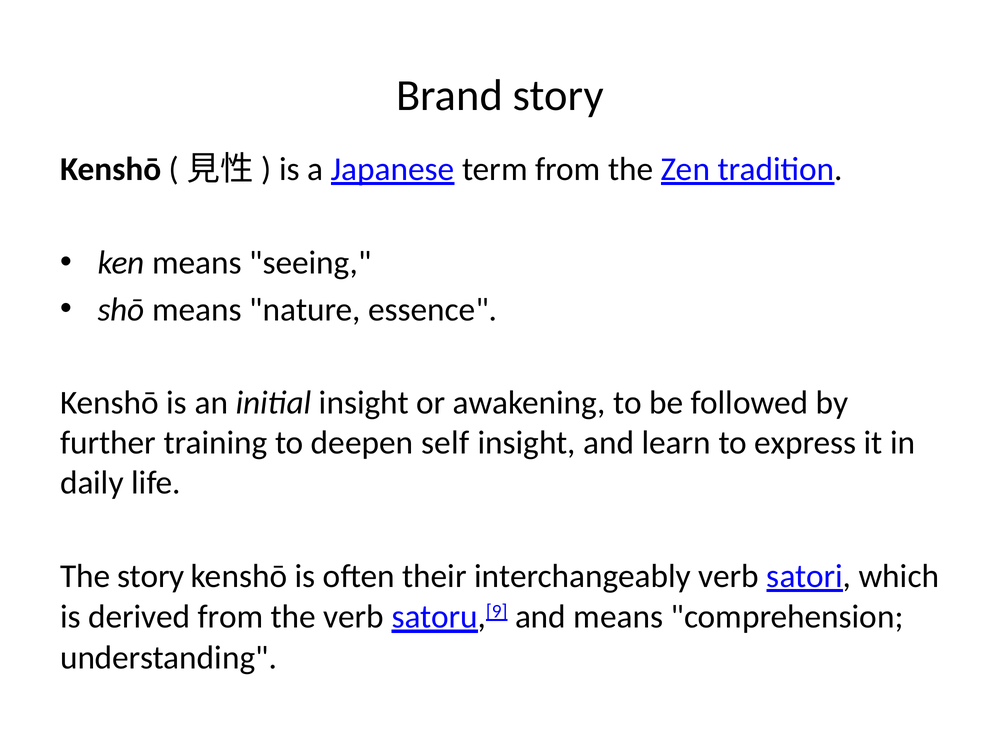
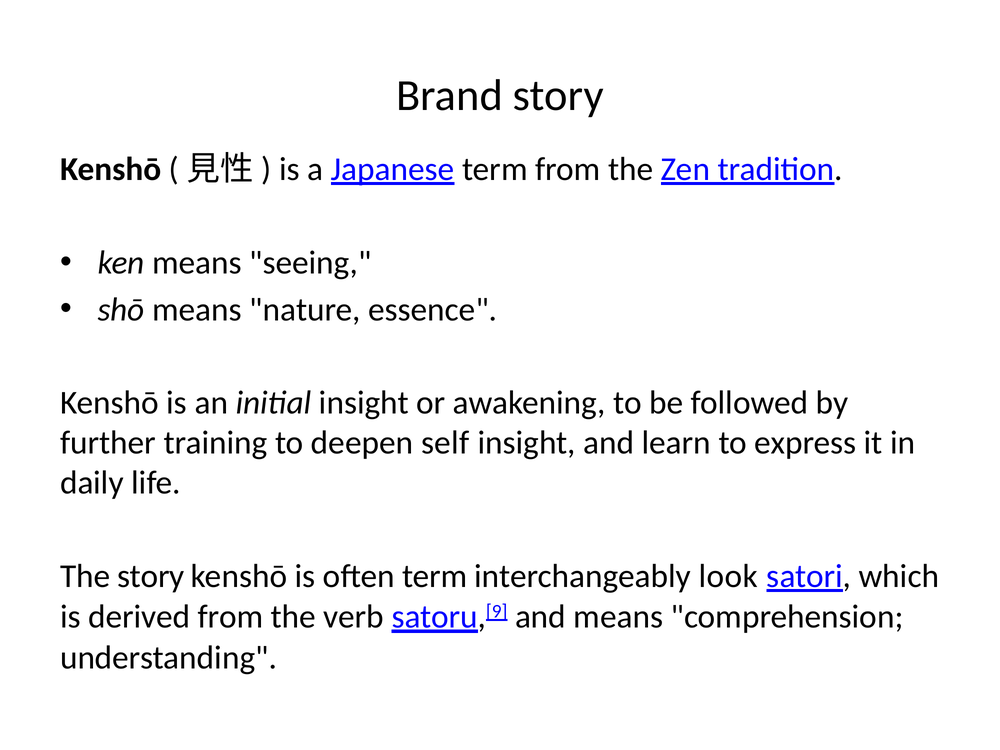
often their: their -> term
interchangeably verb: verb -> look
